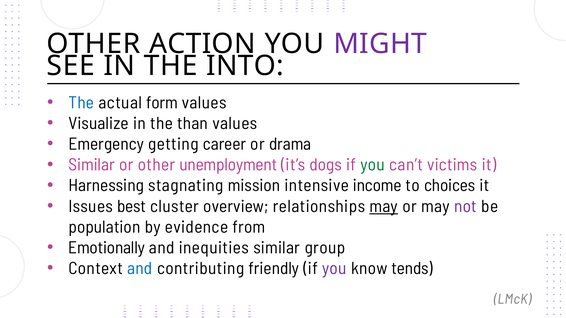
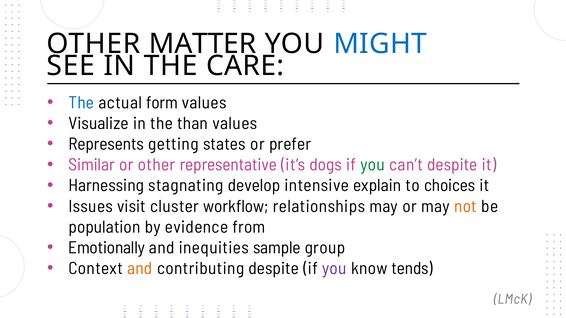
ACTION: ACTION -> MATTER
MIGHT colour: purple -> blue
INTO: INTO -> CARE
Emergency: Emergency -> Represents
career: career -> states
drama: drama -> prefer
unemployment: unemployment -> representative
can’t victims: victims -> despite
mission: mission -> develop
income: income -> explain
best: best -> visit
overview: overview -> workflow
may at (384, 207) underline: present -> none
not colour: purple -> orange
inequities similar: similar -> sample
and at (140, 269) colour: blue -> orange
contributing friendly: friendly -> despite
